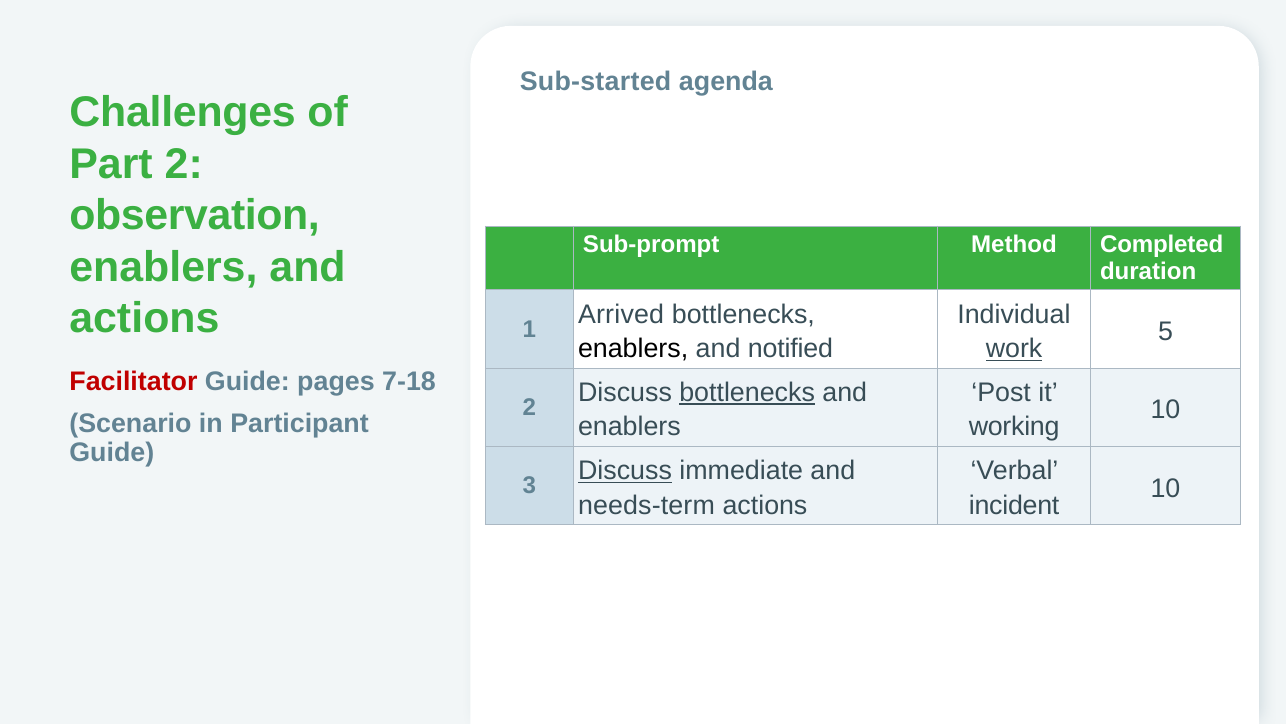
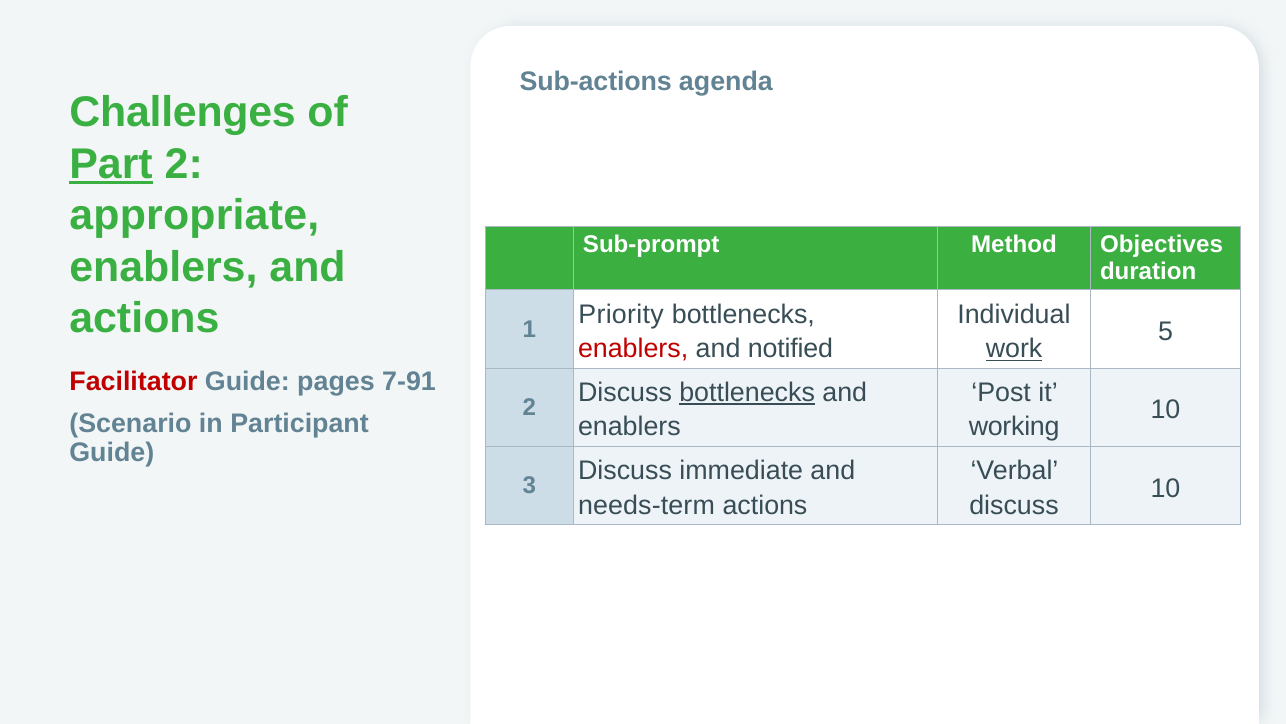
Sub-started: Sub-started -> Sub-actions
Part underline: none -> present
observation: observation -> appropriate
Completed: Completed -> Objectives
Arrived: Arrived -> Priority
enablers at (633, 349) colour: black -> red
7-18: 7-18 -> 7-91
Discuss at (625, 471) underline: present -> none
incident at (1014, 505): incident -> discuss
